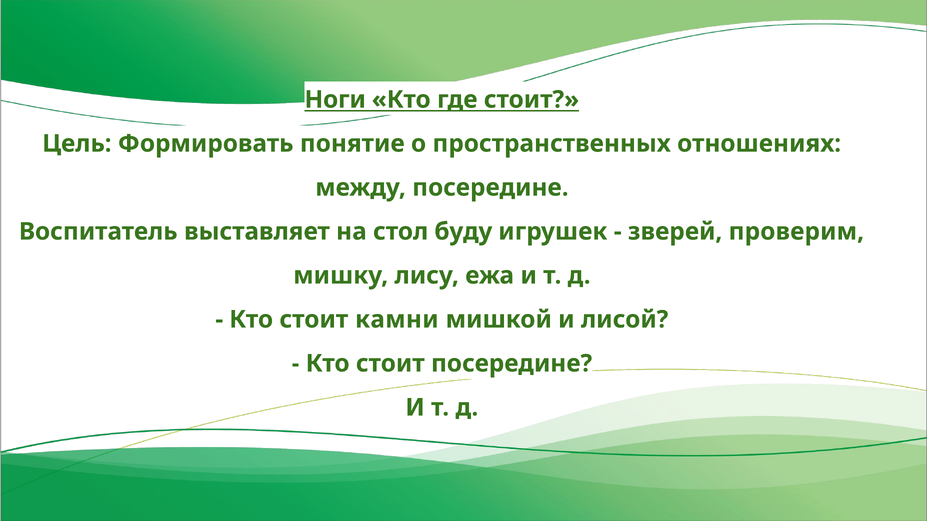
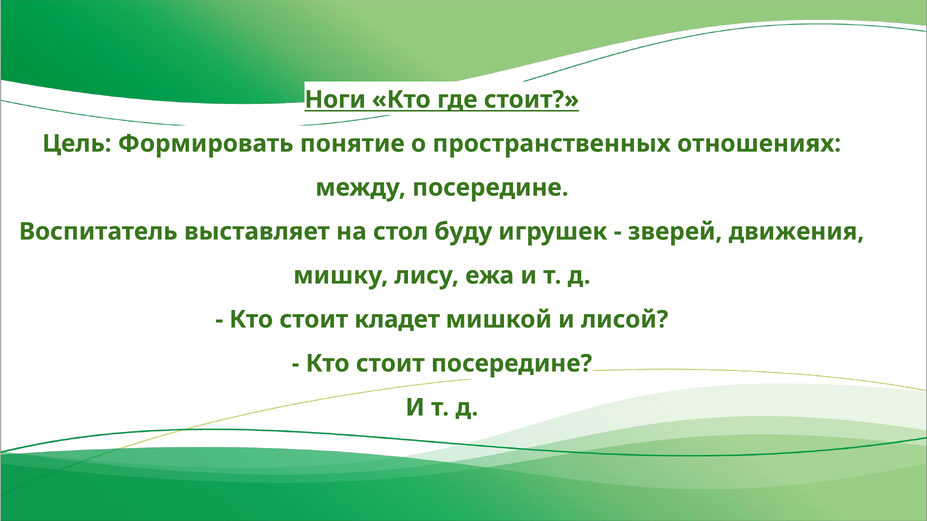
проверим: проверим -> движения
камни: камни -> кладет
